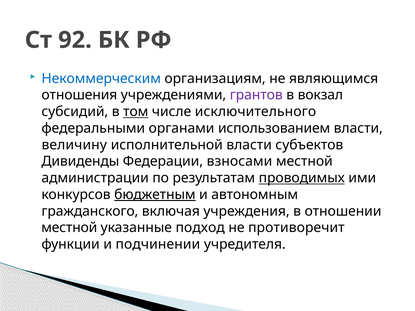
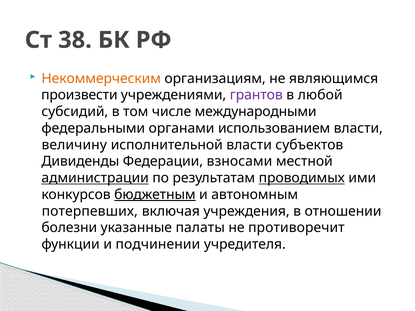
92: 92 -> 38
Некоммерческим colour: blue -> orange
отношения: отношения -> произвести
вокзал: вокзал -> любой
том underline: present -> none
исключительного: исключительного -> международными
администрации underline: none -> present
гражданского: гражданского -> потерпевших
местной at (69, 228): местной -> болезни
подход: подход -> палаты
